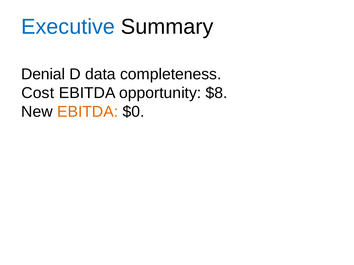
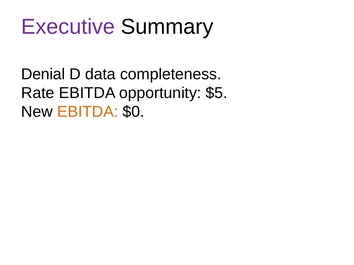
Executive colour: blue -> purple
Cost: Cost -> Rate
$8: $8 -> $5
